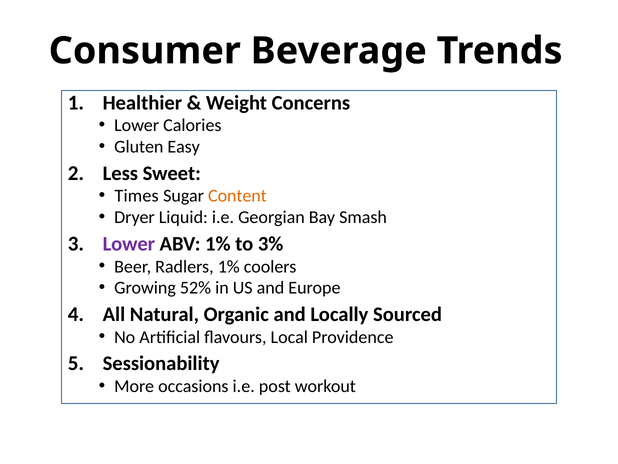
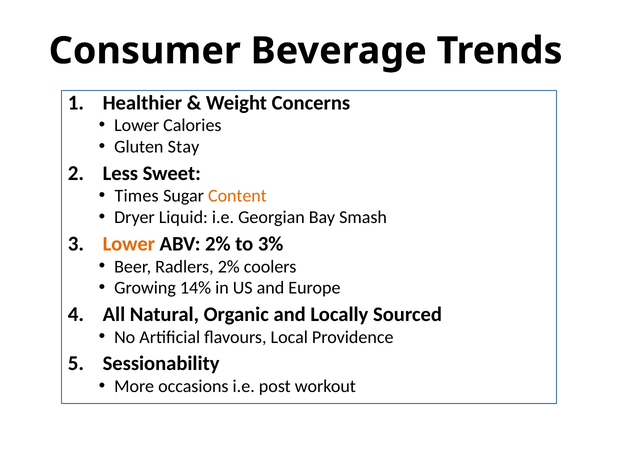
Easy: Easy -> Stay
Lower at (129, 244) colour: purple -> orange
ABV 1%: 1% -> 2%
Radlers 1%: 1% -> 2%
52%: 52% -> 14%
